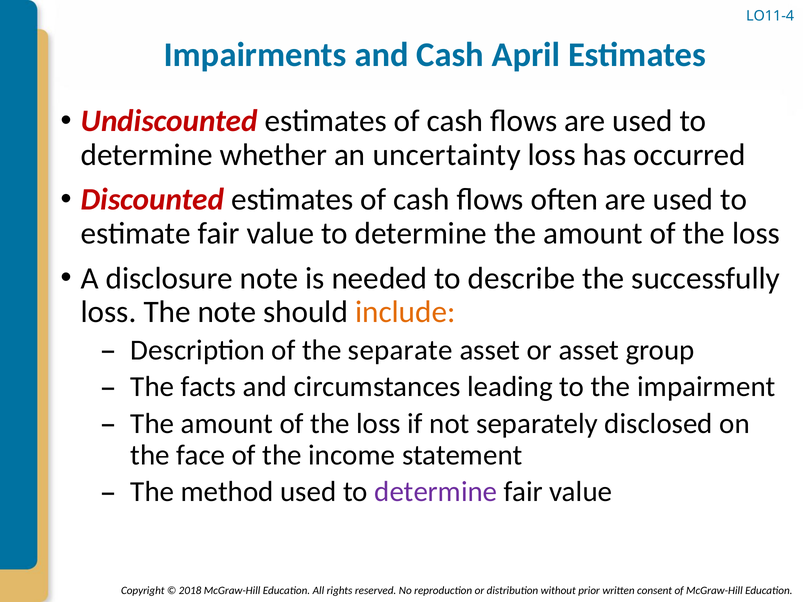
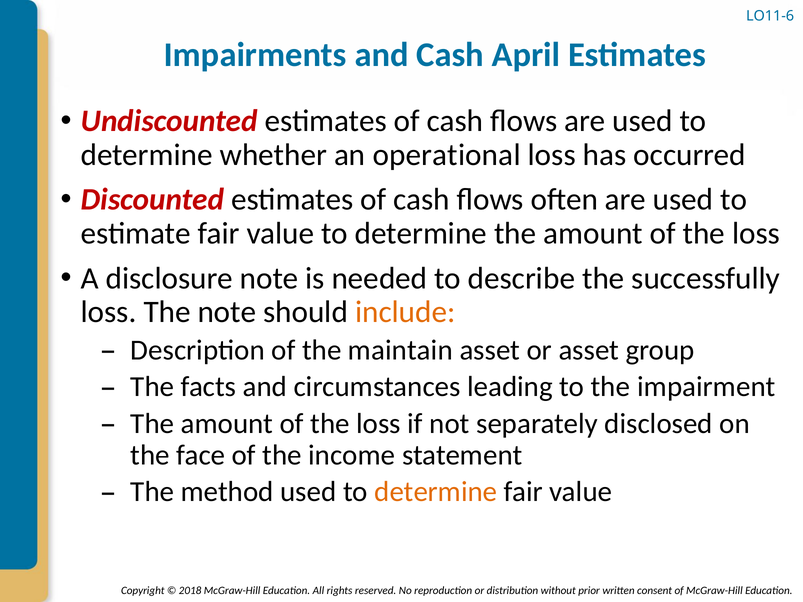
LO11-4: LO11-4 -> LO11-6
uncertainty: uncertainty -> operational
separate: separate -> maintain
determine at (436, 492) colour: purple -> orange
